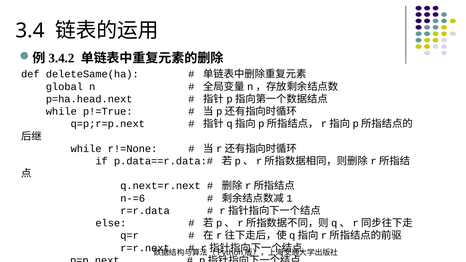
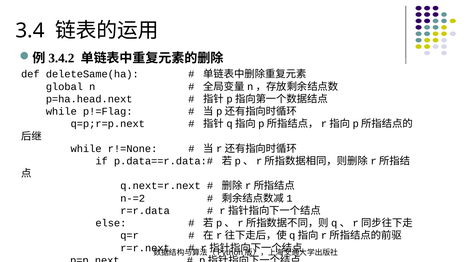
p!=True: p!=True -> p!=Flag
n-=6: n-=6 -> n-=2
